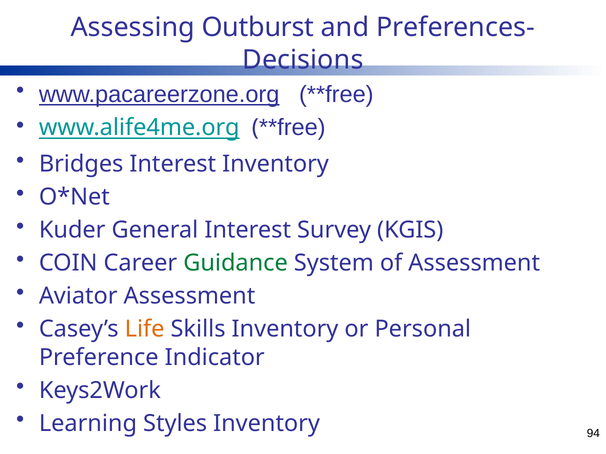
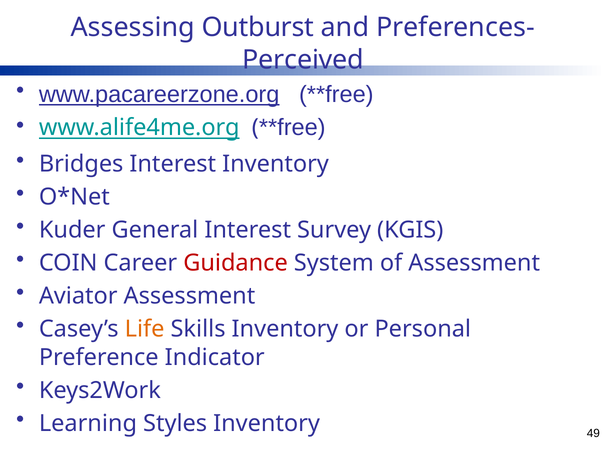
Decisions: Decisions -> Perceived
Guidance colour: green -> red
94: 94 -> 49
